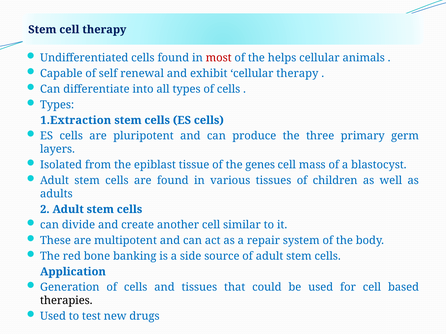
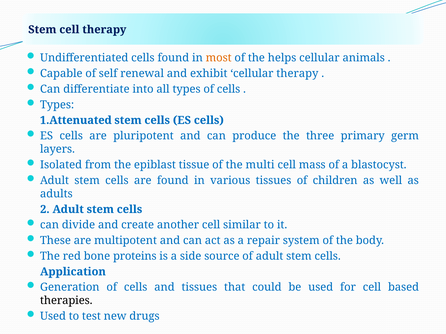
most colour: red -> orange
1.Extraction: 1.Extraction -> 1.Attenuated
genes: genes -> multi
banking: banking -> proteins
